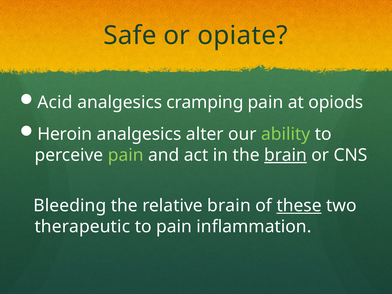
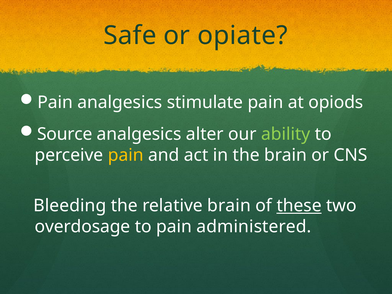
Acid at (55, 102): Acid -> Pain
cramping: cramping -> stimulate
Heroin: Heroin -> Source
pain at (126, 155) colour: light green -> yellow
brain at (285, 155) underline: present -> none
therapeutic: therapeutic -> overdosage
inflammation: inflammation -> administered
